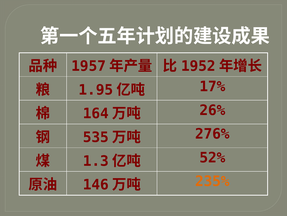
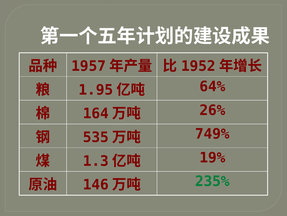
17%: 17% -> 64%
276%: 276% -> 749%
52%: 52% -> 19%
235% colour: orange -> green
